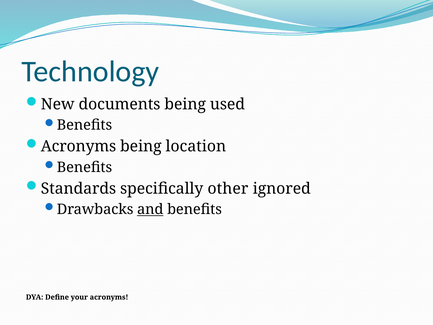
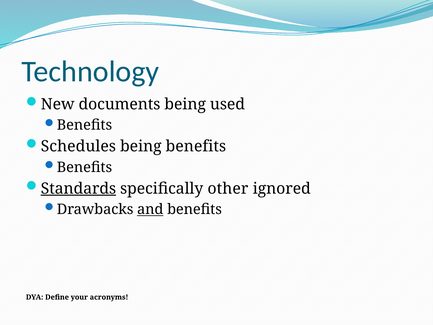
Acronyms at (78, 146): Acronyms -> Schedules
being location: location -> benefits
Standards underline: none -> present
